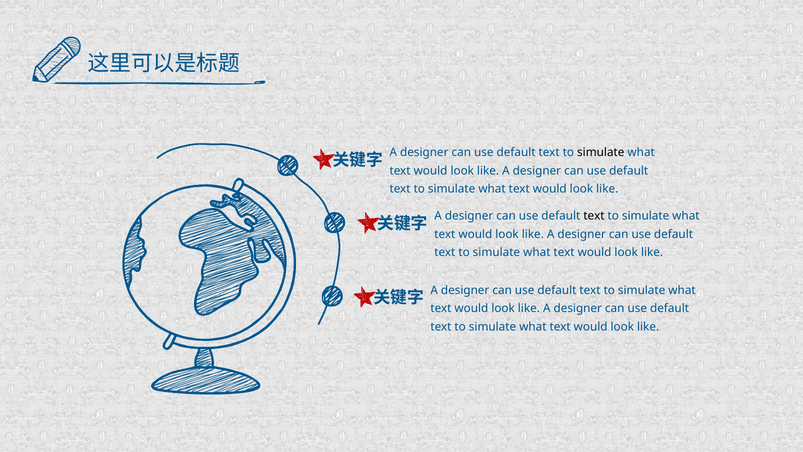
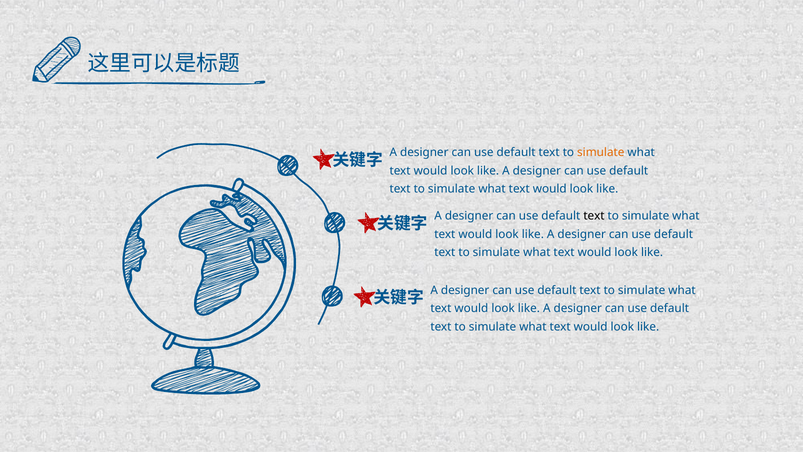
simulate at (601, 152) colour: black -> orange
